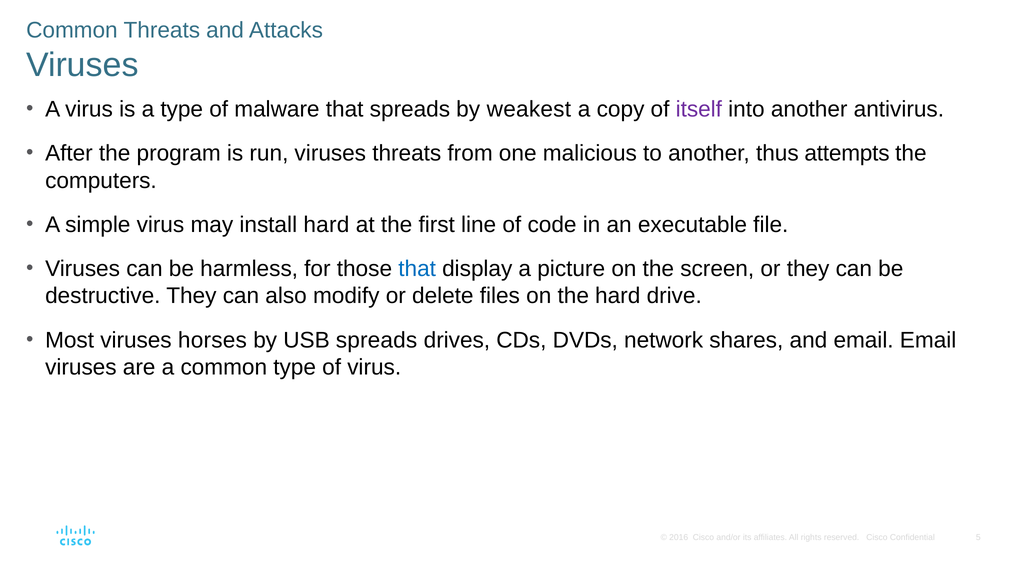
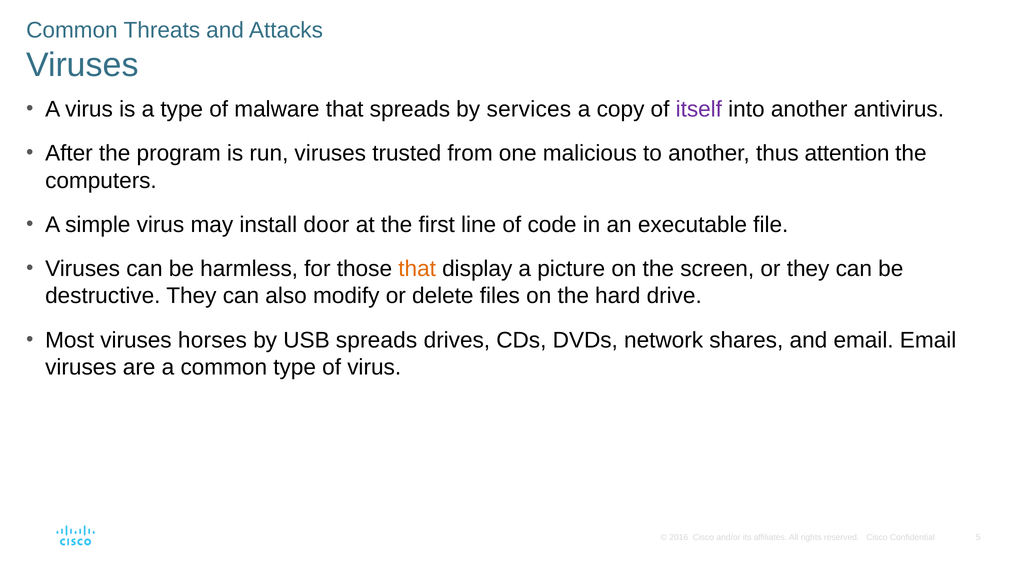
weakest: weakest -> services
viruses threats: threats -> trusted
attempts: attempts -> attention
install hard: hard -> door
that at (417, 269) colour: blue -> orange
